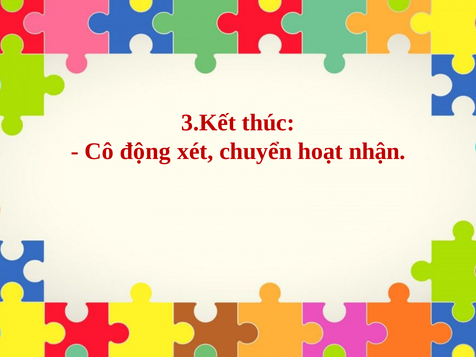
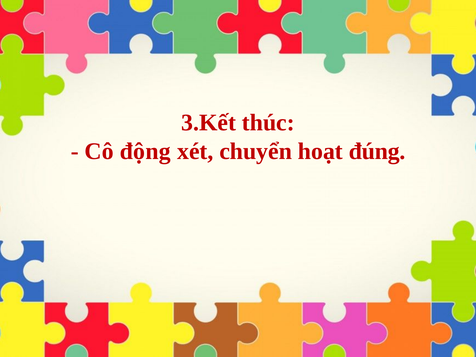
nhận: nhận -> đúng
